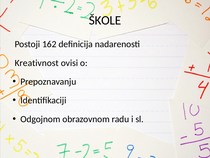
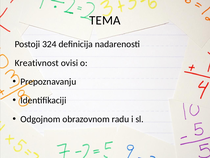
ŠKOLE: ŠKOLE -> TEMA
162: 162 -> 324
